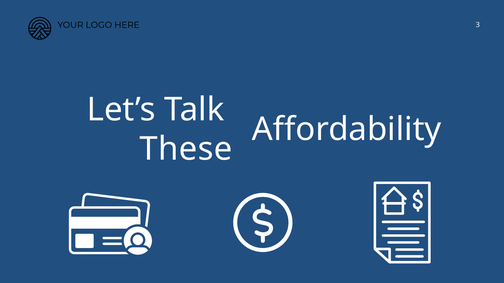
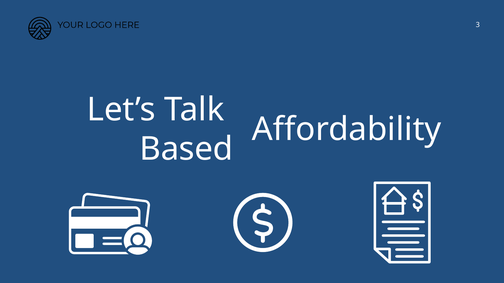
These: These -> Based
